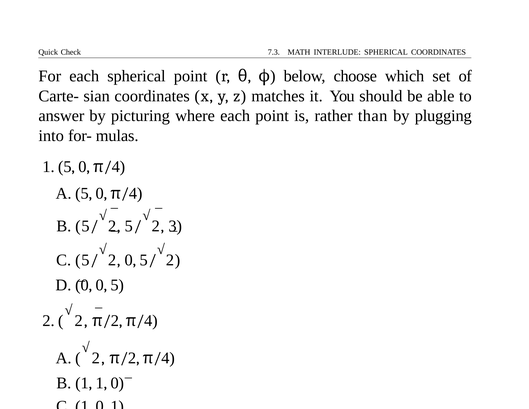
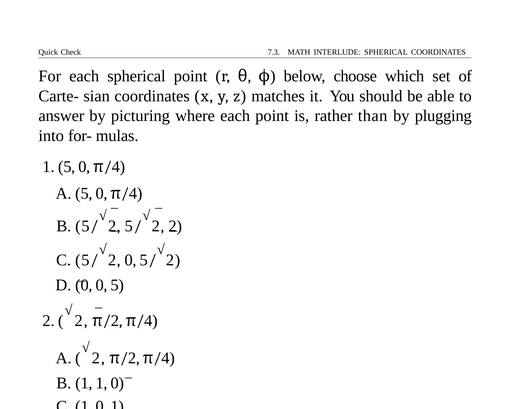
3 at (175, 226): 3 -> 2
